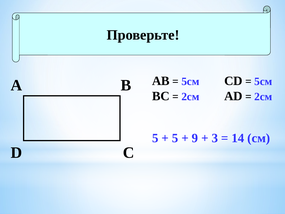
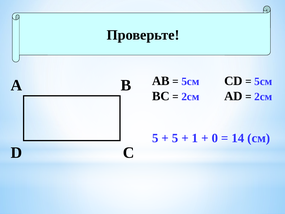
9: 9 -> 1
3: 3 -> 0
